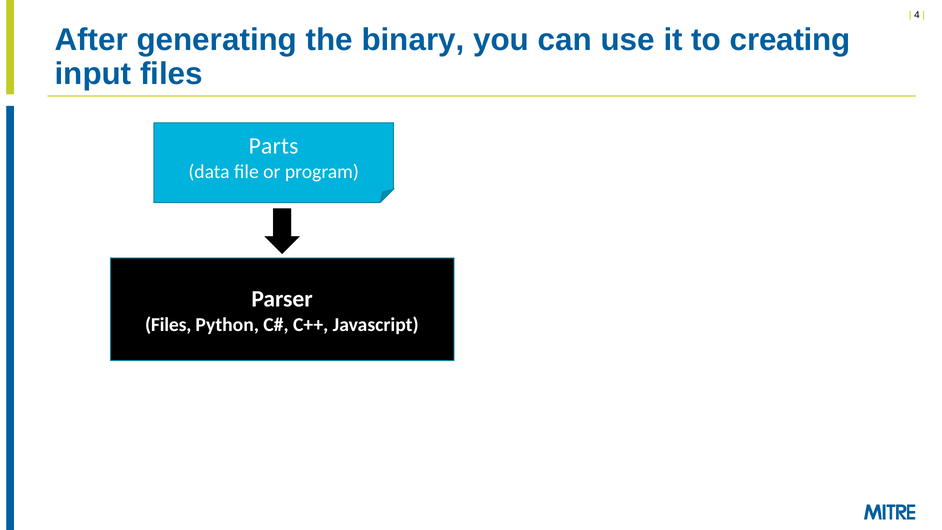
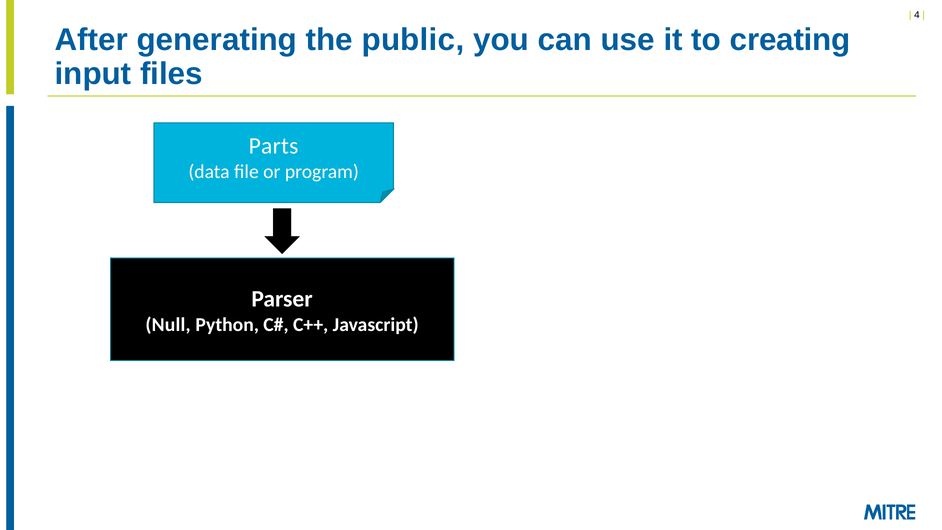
binary: binary -> public
Files at (168, 325): Files -> Null
